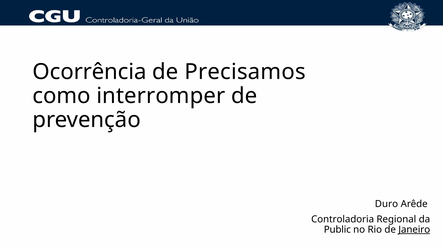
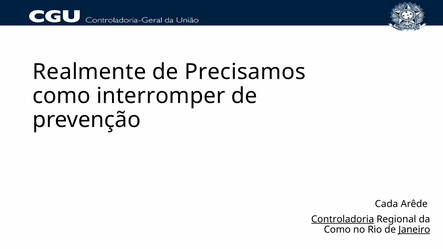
Ocorrência: Ocorrência -> Realmente
Duro: Duro -> Cada
Controladoria underline: none -> present
Public at (337, 230): Public -> Como
